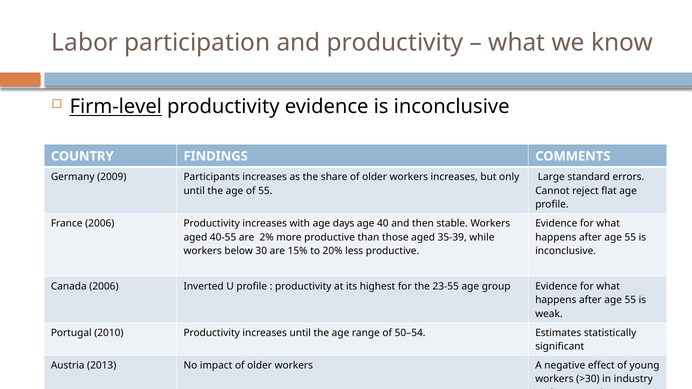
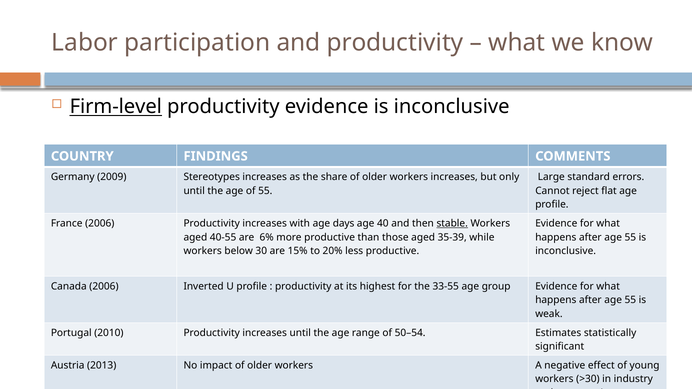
Participants: Participants -> Stereotypes
stable underline: none -> present
2%: 2% -> 6%
23-55: 23-55 -> 33-55
